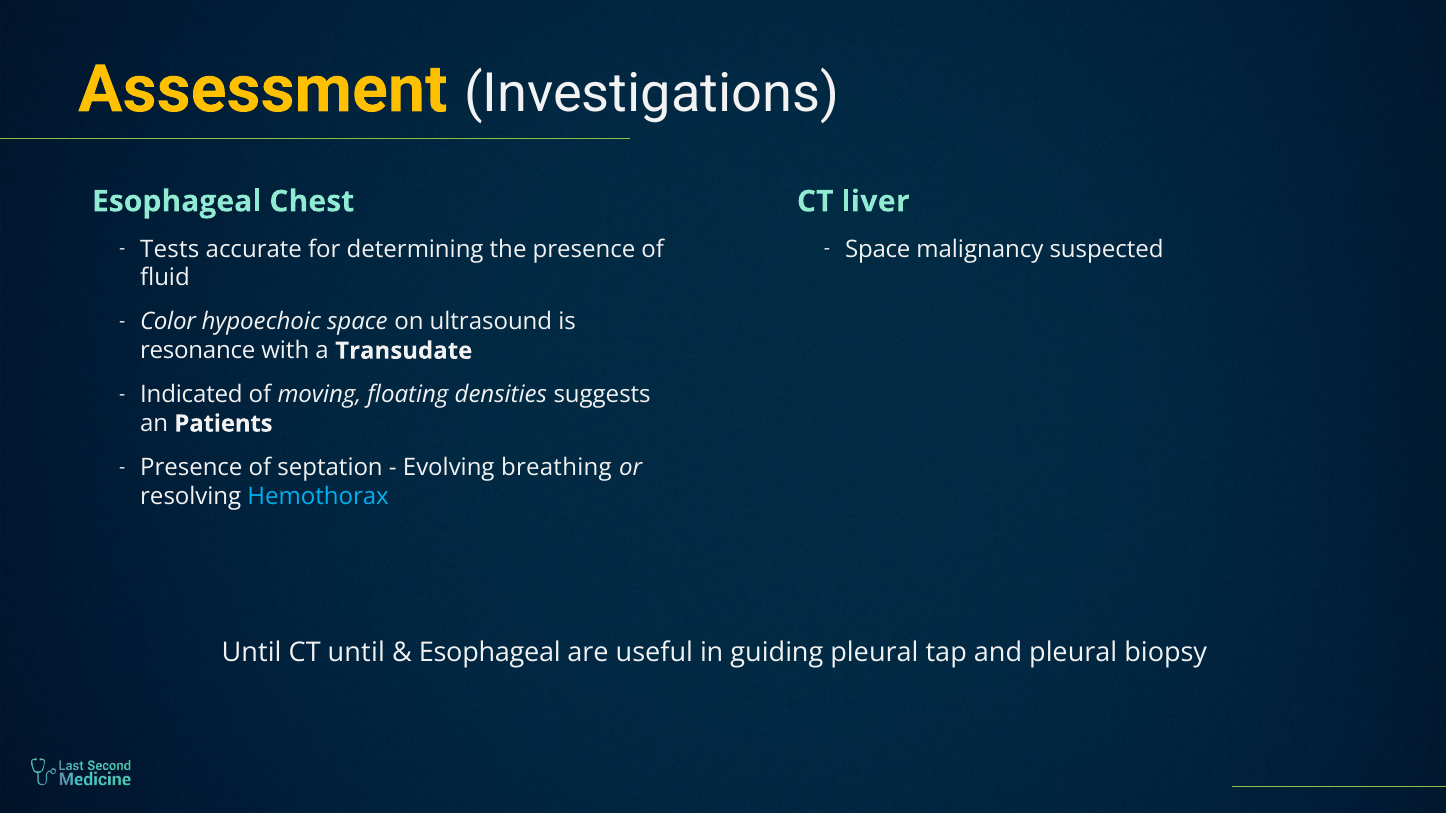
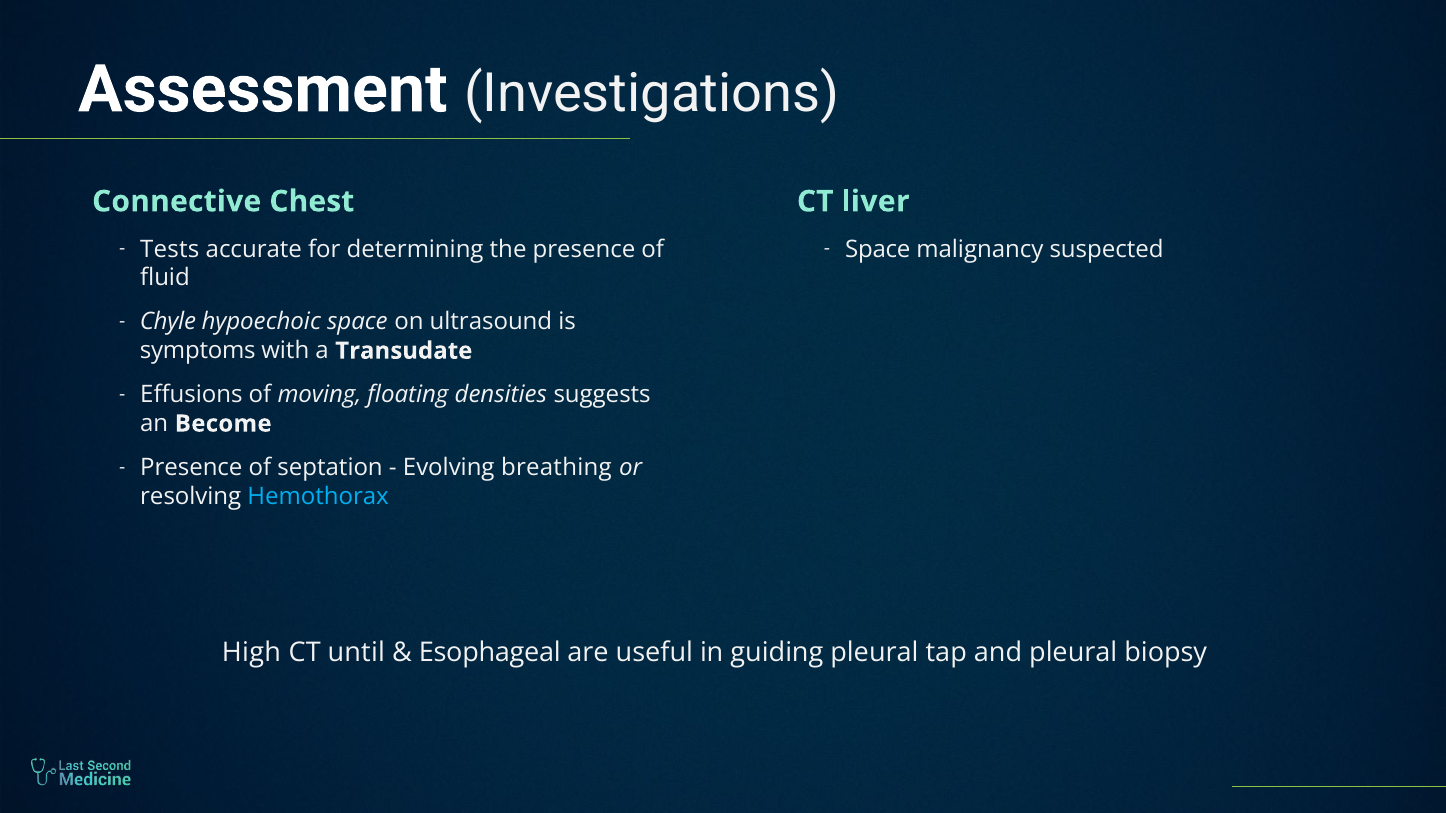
Assessment colour: yellow -> white
Esophageal at (177, 202): Esophageal -> Connective
Color: Color -> Chyle
resonance: resonance -> symptoms
Indicated: Indicated -> Effusions
Patients: Patients -> Become
Until at (252, 653): Until -> High
